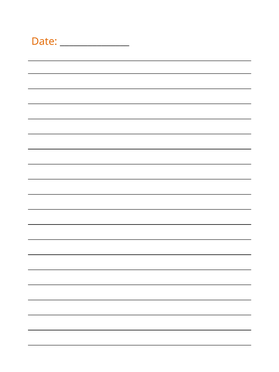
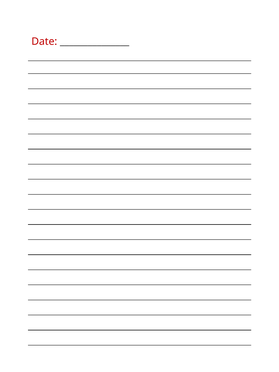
Date colour: orange -> red
